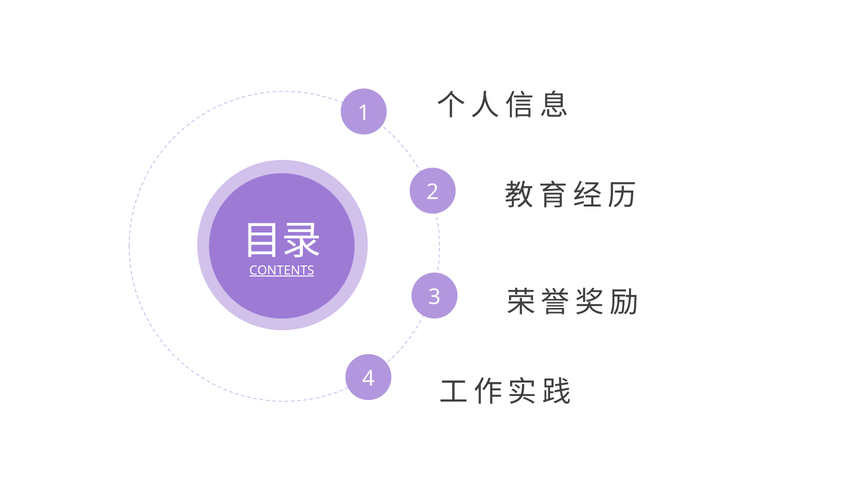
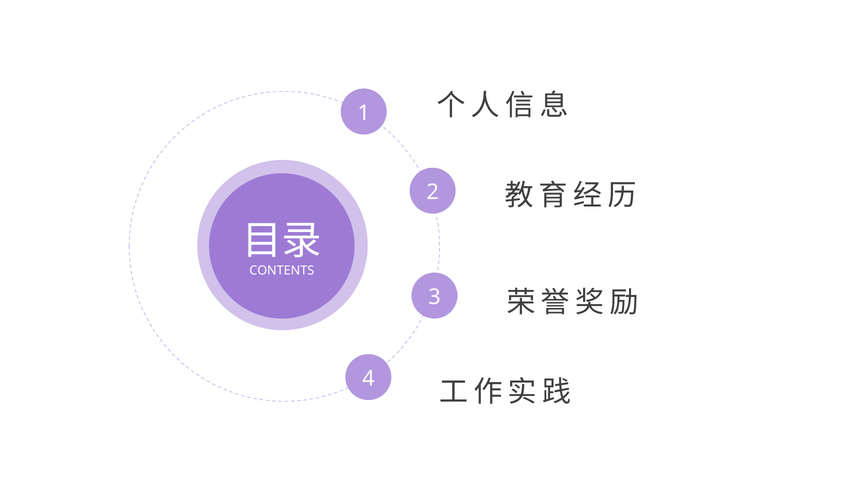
CONTENTS underline: present -> none
